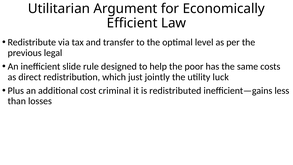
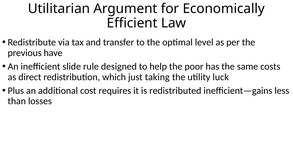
legal: legal -> have
jointly: jointly -> taking
criminal: criminal -> requires
